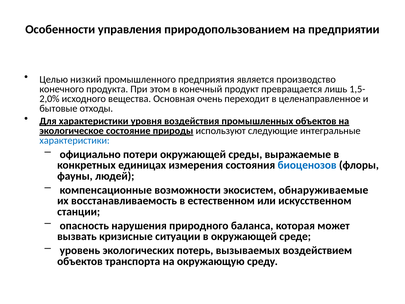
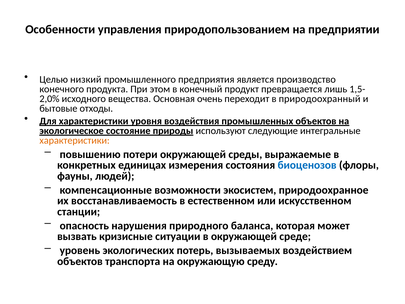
целенаправленное: целенаправленное -> природоохранный
характеристики at (75, 141) colour: blue -> orange
официально: официально -> повышению
обнаруживаемые: обнаруживаемые -> природоохранное
